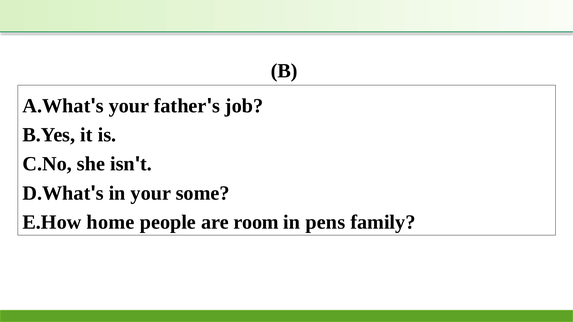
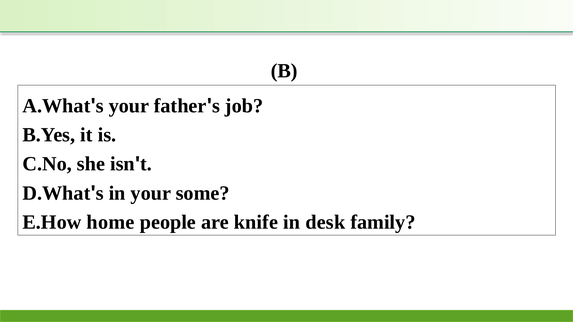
room: room -> knife
pens: pens -> desk
